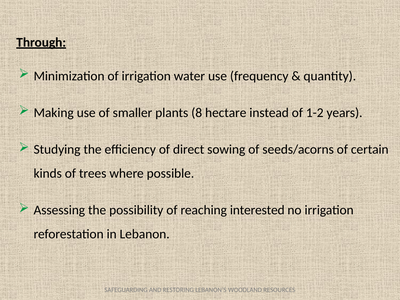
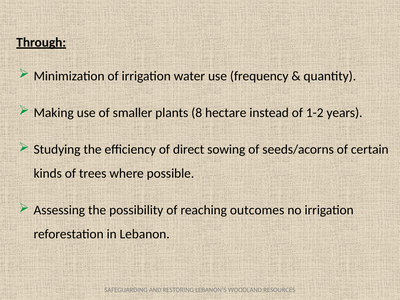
interested: interested -> outcomes
